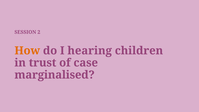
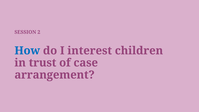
How colour: orange -> blue
hearing: hearing -> interest
marginalised: marginalised -> arrangement
